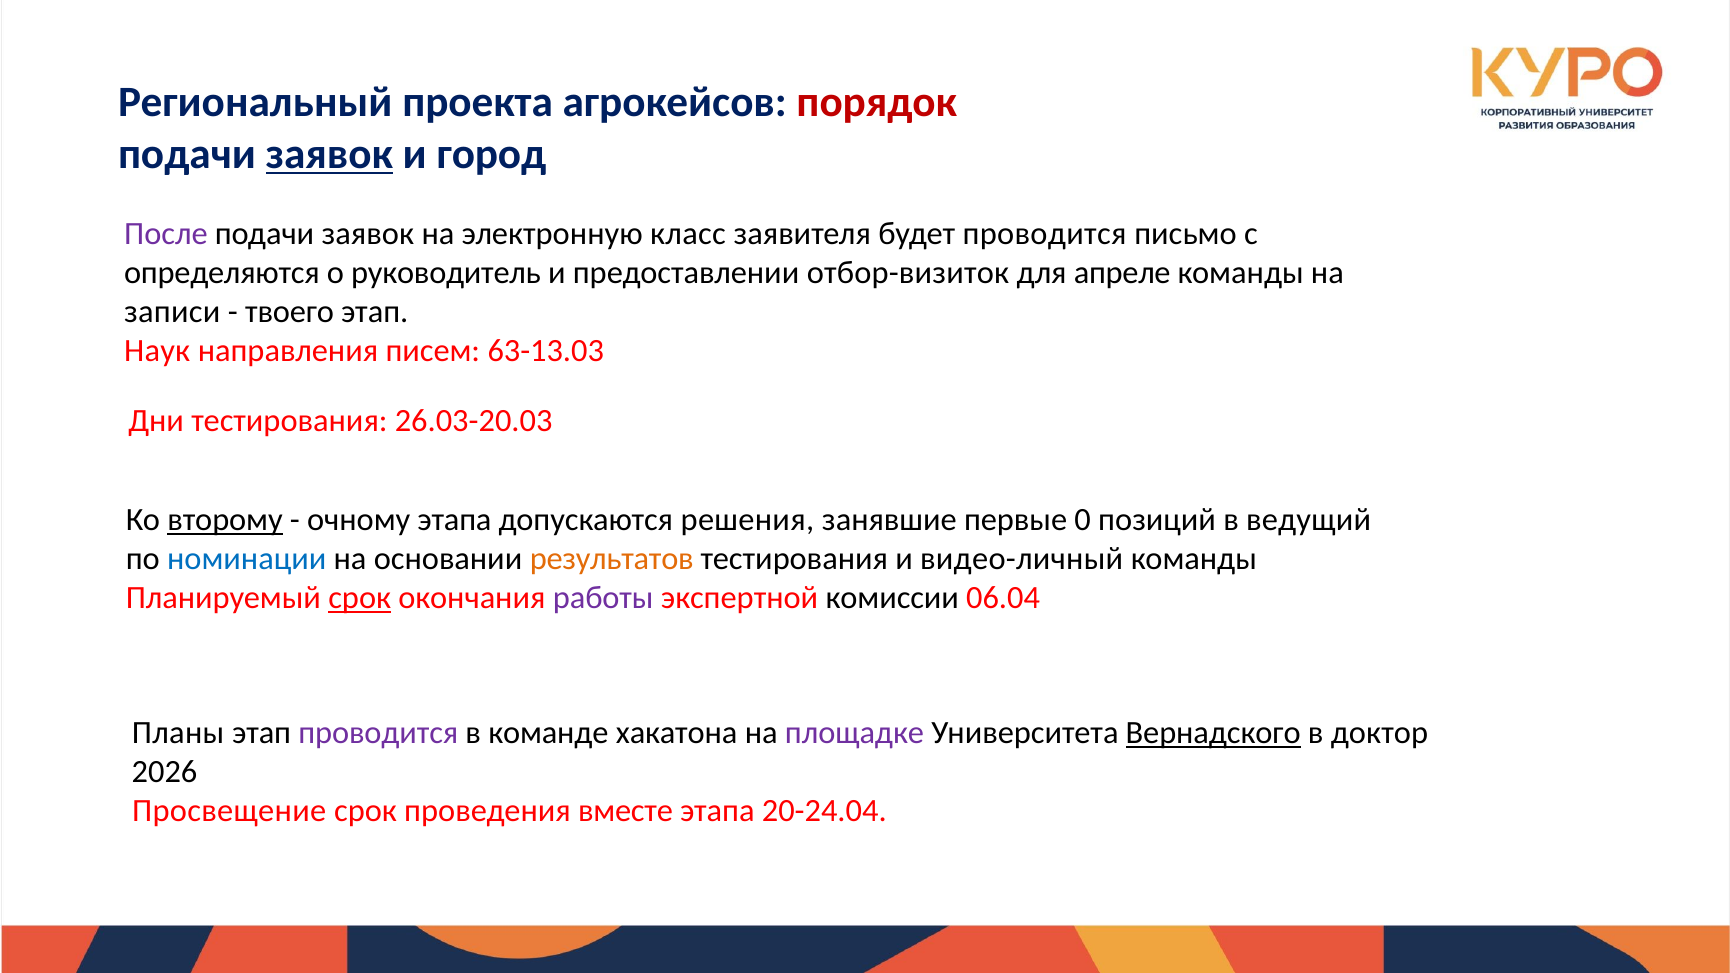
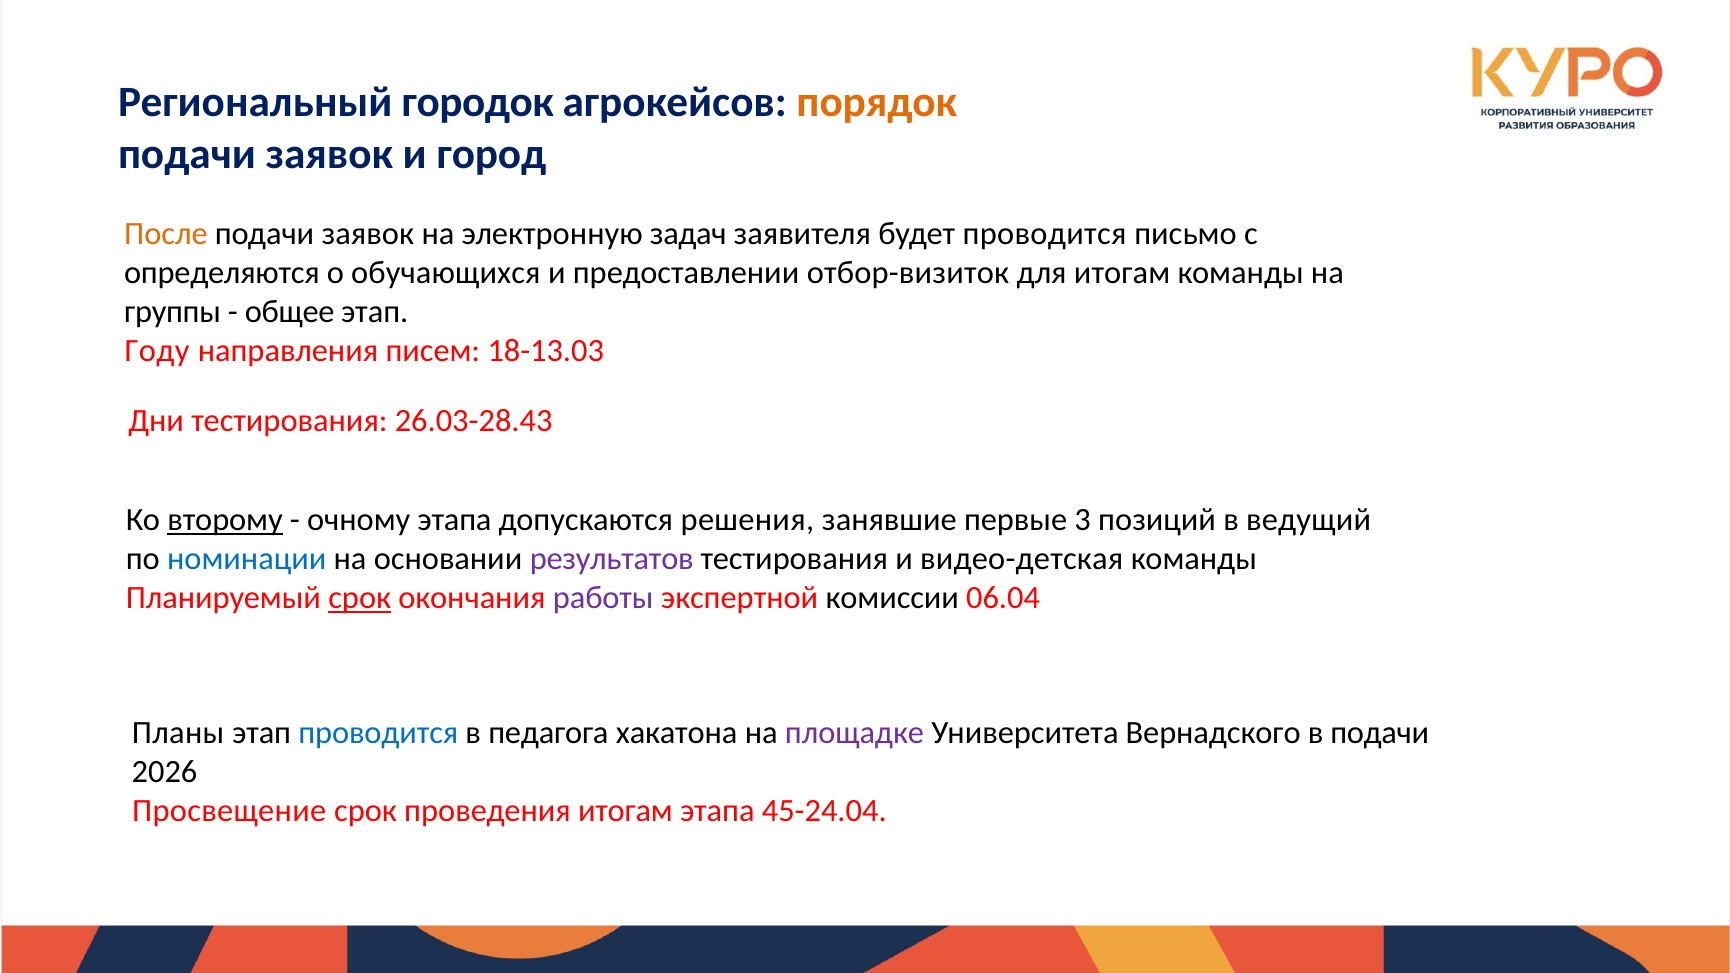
проекта: проекта -> городок
порядок colour: red -> orange
заявок at (329, 154) underline: present -> none
После colour: purple -> orange
класс: класс -> задач
руководитель: руководитель -> обучающихся
для апреле: апреле -> итогам
записи: записи -> группы
твоего: твоего -> общее
Наук: Наук -> Году
63-13.03: 63-13.03 -> 18-13.03
26.03-20.03: 26.03-20.03 -> 26.03-28.43
0: 0 -> 3
результатов colour: orange -> purple
видео-личный: видео-личный -> видео-детская
проводится at (378, 733) colour: purple -> blue
команде: команде -> педагога
Вернадского underline: present -> none
в доктор: доктор -> подачи
проведения вместе: вместе -> итогам
20-24.04: 20-24.04 -> 45-24.04
